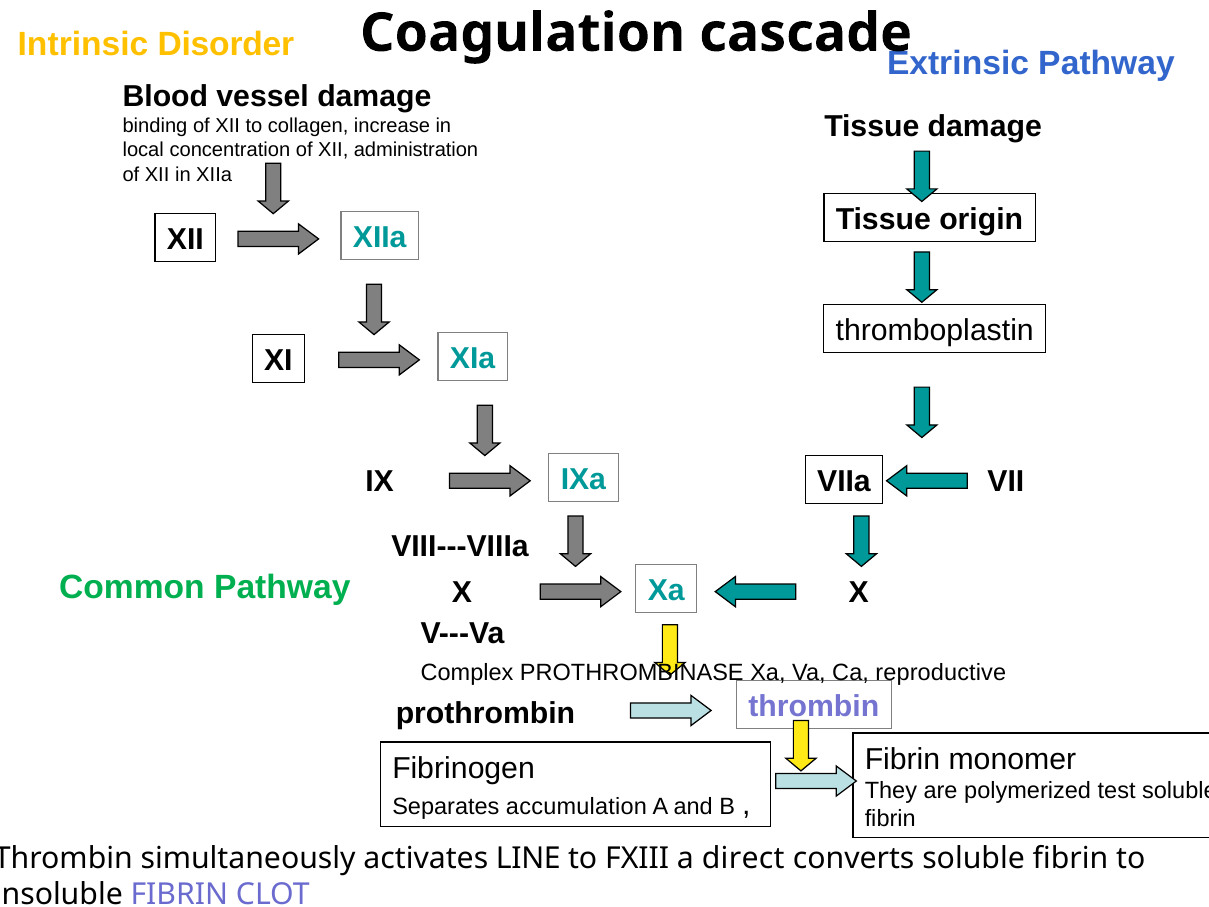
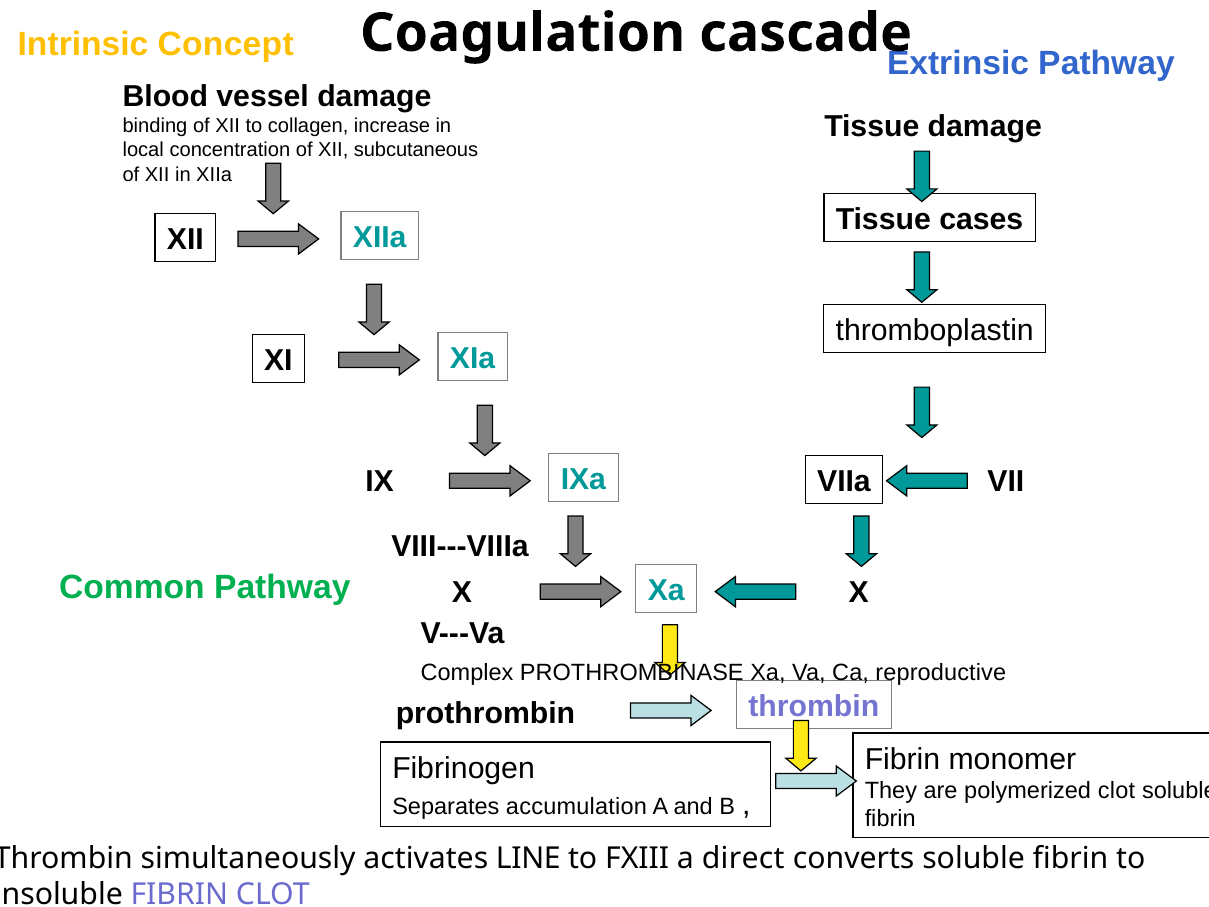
Disorder: Disorder -> Concept
administration: administration -> subcutaneous
origin: origin -> cases
polymerized test: test -> clot
